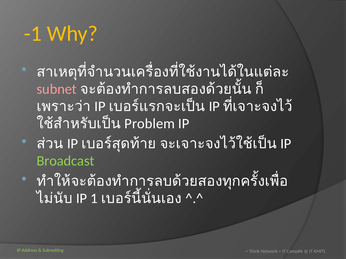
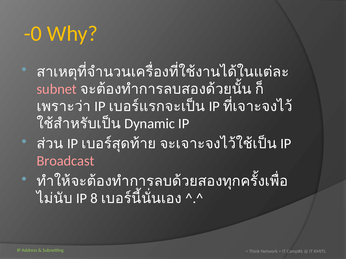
-1: -1 -> -0
Problem: Problem -> Dynamic
Broadcast colour: light green -> pink
1: 1 -> 8
